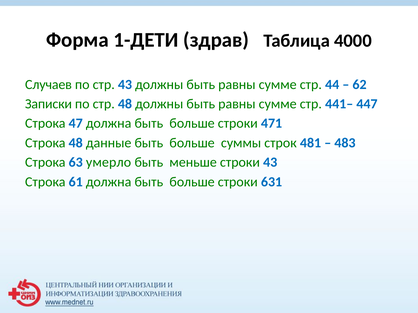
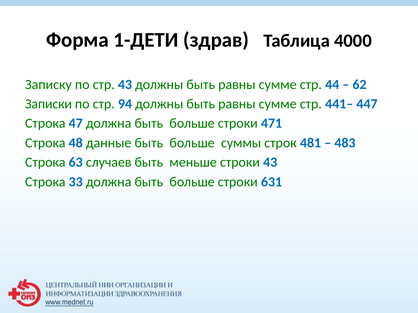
Случаев: Случаев -> Записку
стр 48: 48 -> 94
умерло: умерло -> случаев
61: 61 -> 33
